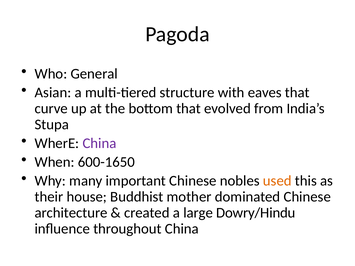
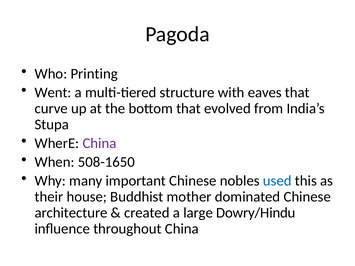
General: General -> Printing
Asian: Asian -> Went
600-1650: 600-1650 -> 508-1650
used colour: orange -> blue
